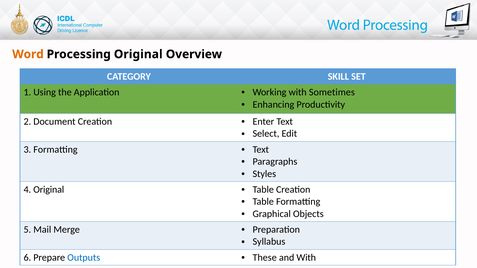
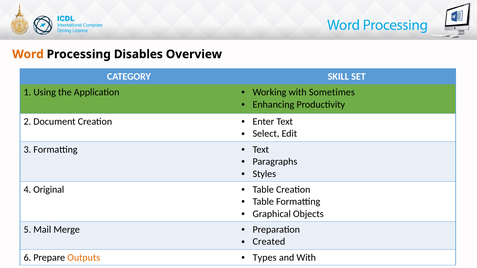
Processing Original: Original -> Disables
Syllabus: Syllabus -> Created
Outputs colour: blue -> orange
These: These -> Types
